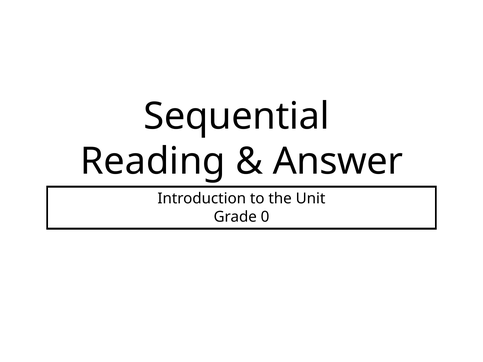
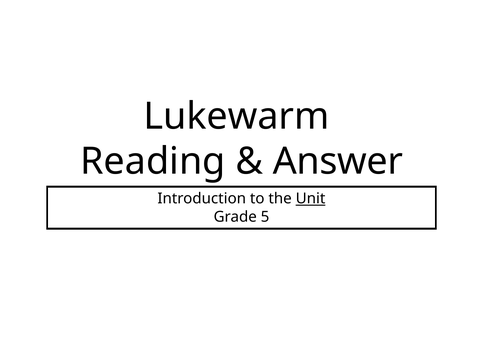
Sequential: Sequential -> Lukewarm
Unit underline: none -> present
0: 0 -> 5
